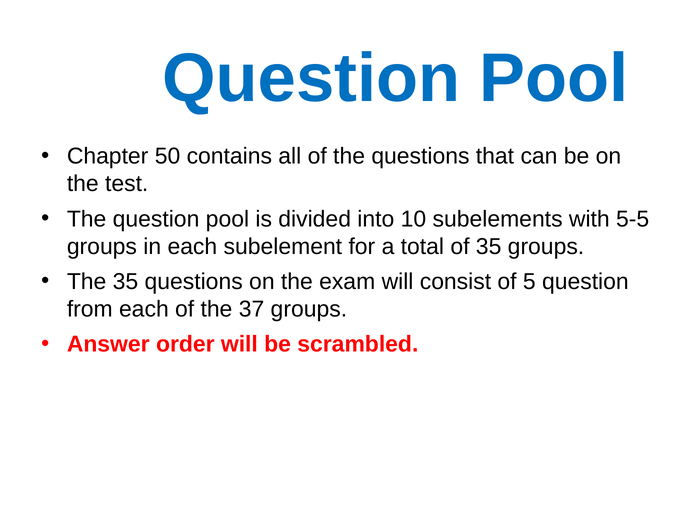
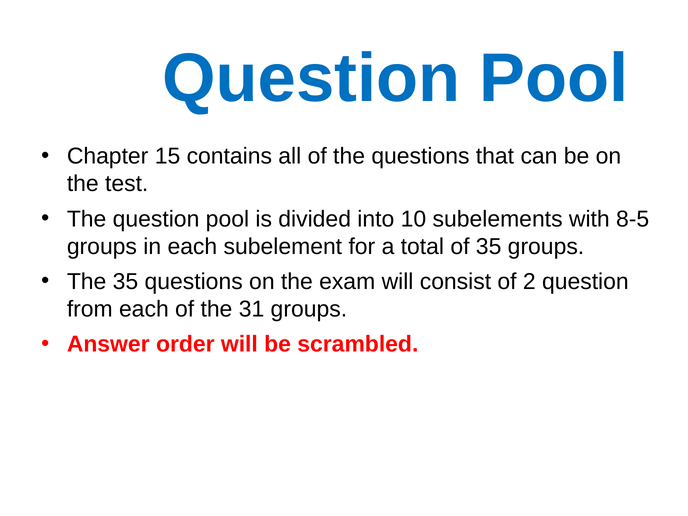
50: 50 -> 15
5-5: 5-5 -> 8-5
5: 5 -> 2
37: 37 -> 31
